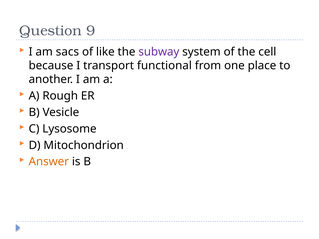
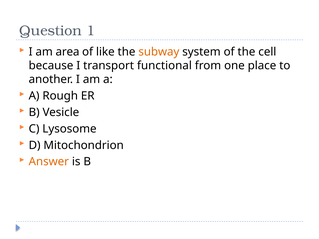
9: 9 -> 1
sacs: sacs -> area
subway colour: purple -> orange
